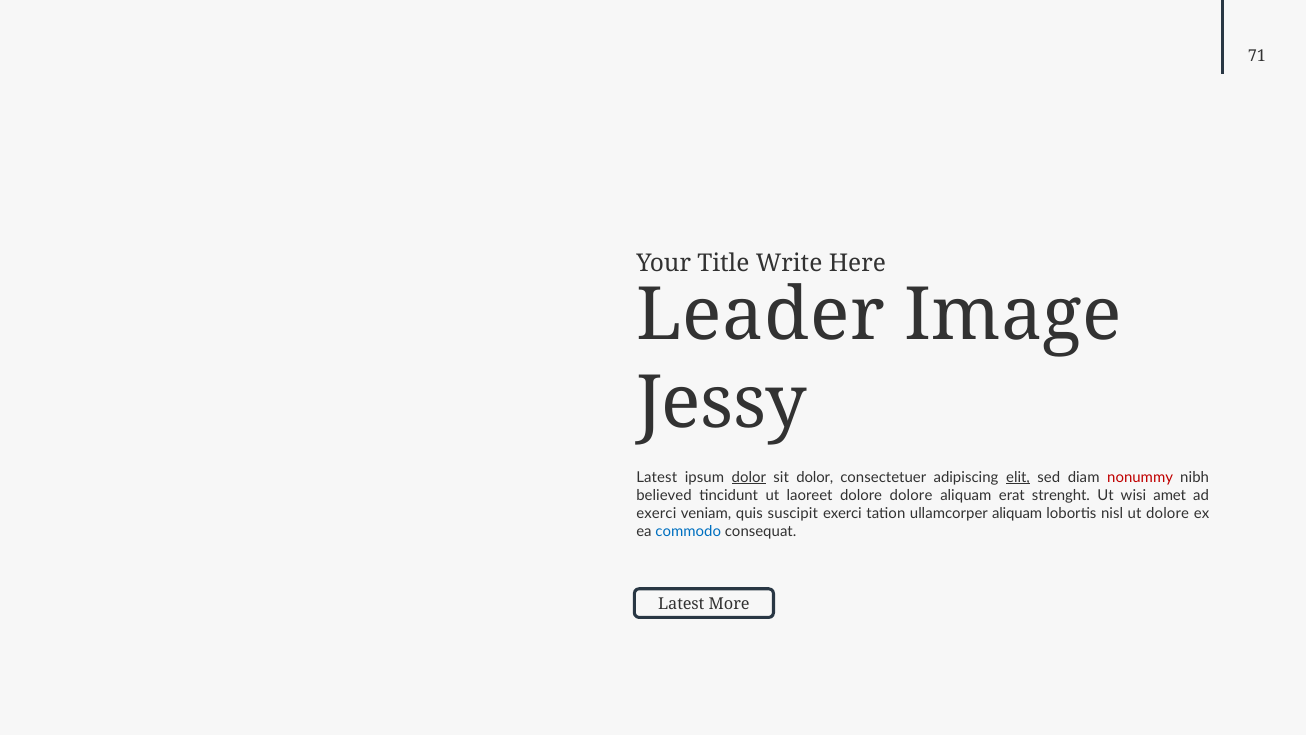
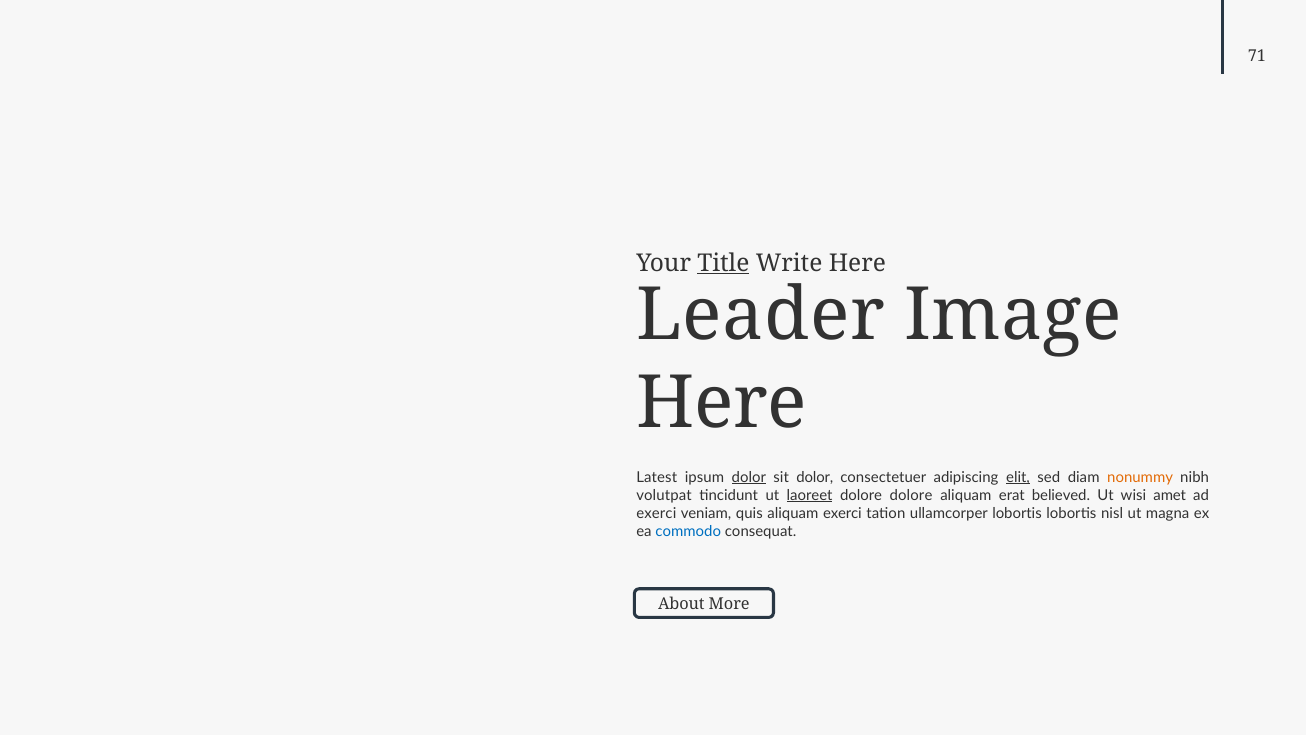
Title underline: none -> present
Jessy at (722, 404): Jessy -> Here
nonummy colour: red -> orange
believed: believed -> volutpat
laoreet underline: none -> present
strenght: strenght -> believed
quis suscipit: suscipit -> aliquam
ullamcorper aliquam: aliquam -> lobortis
ut dolore: dolore -> magna
Latest at (681, 604): Latest -> About
